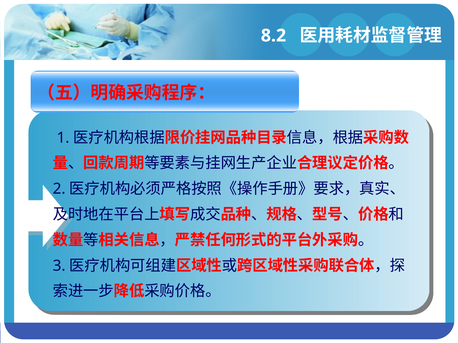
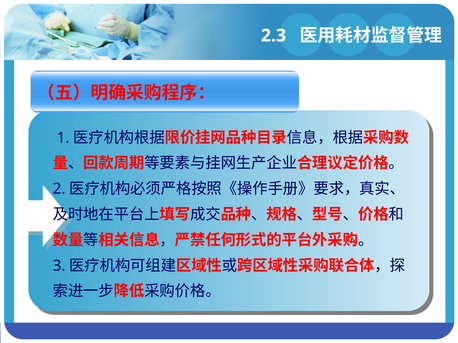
8.2: 8.2 -> 2.3
